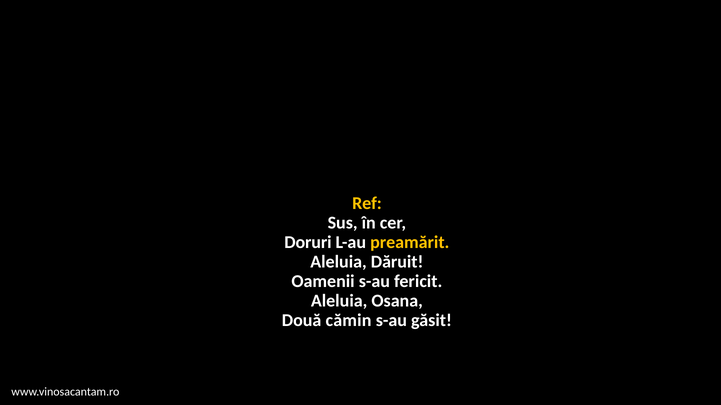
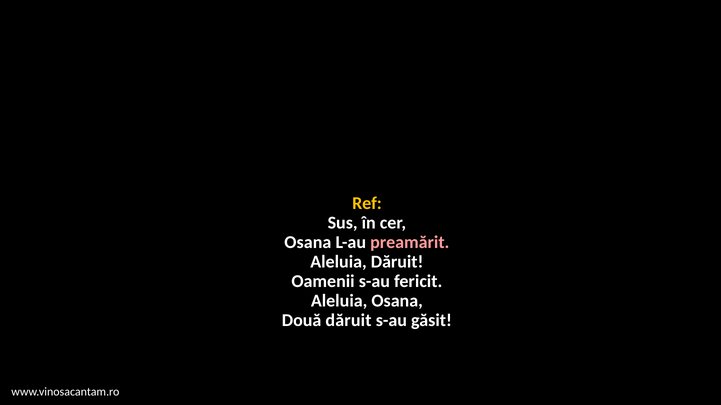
Doruri at (308, 243): Doruri -> Osana
preamărit colour: yellow -> pink
Două cămin: cămin -> dăruit
